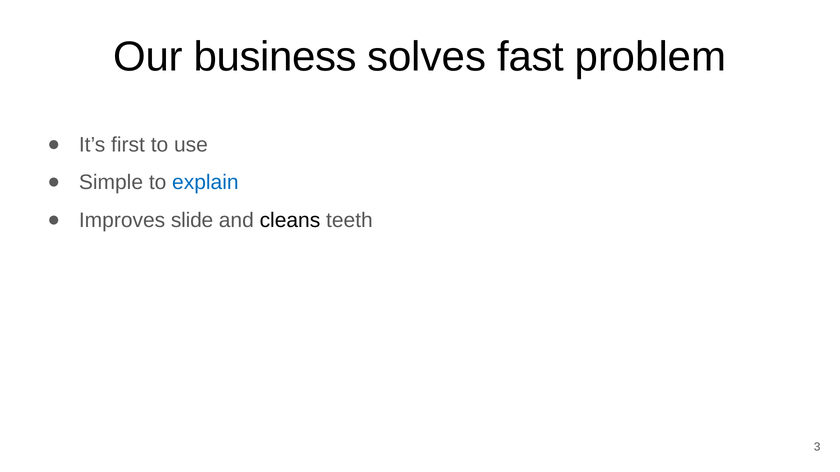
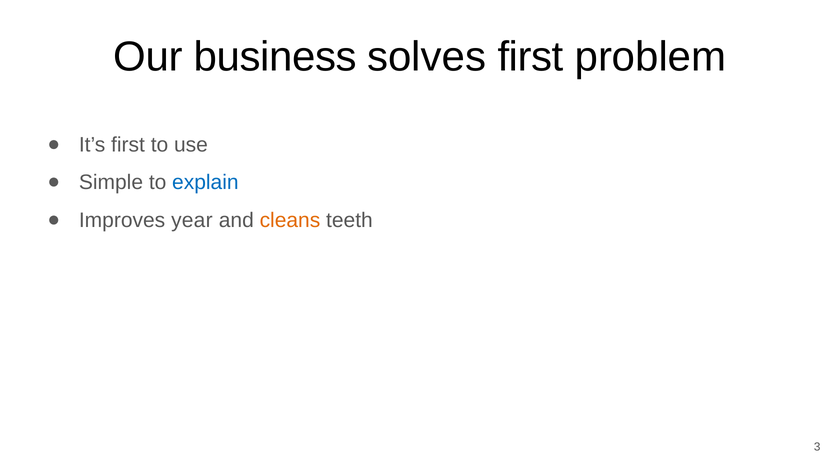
solves fast: fast -> first
slide: slide -> year
cleans colour: black -> orange
